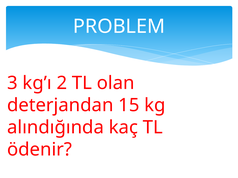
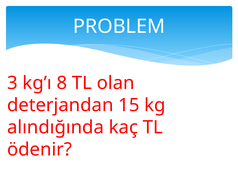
2: 2 -> 8
